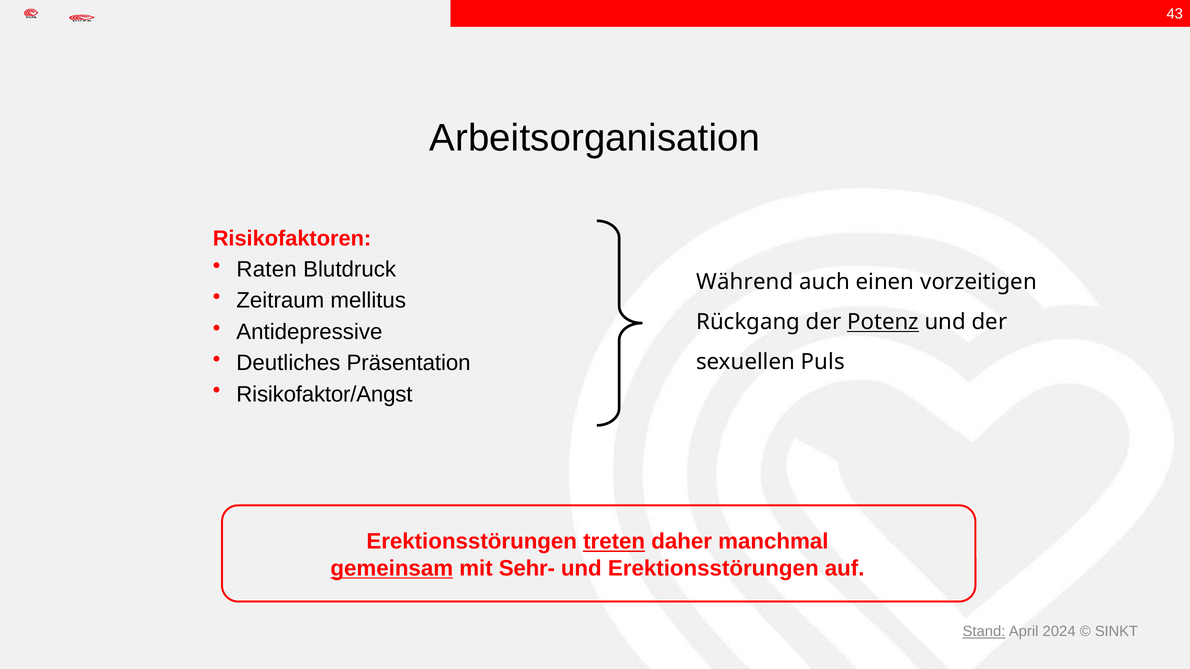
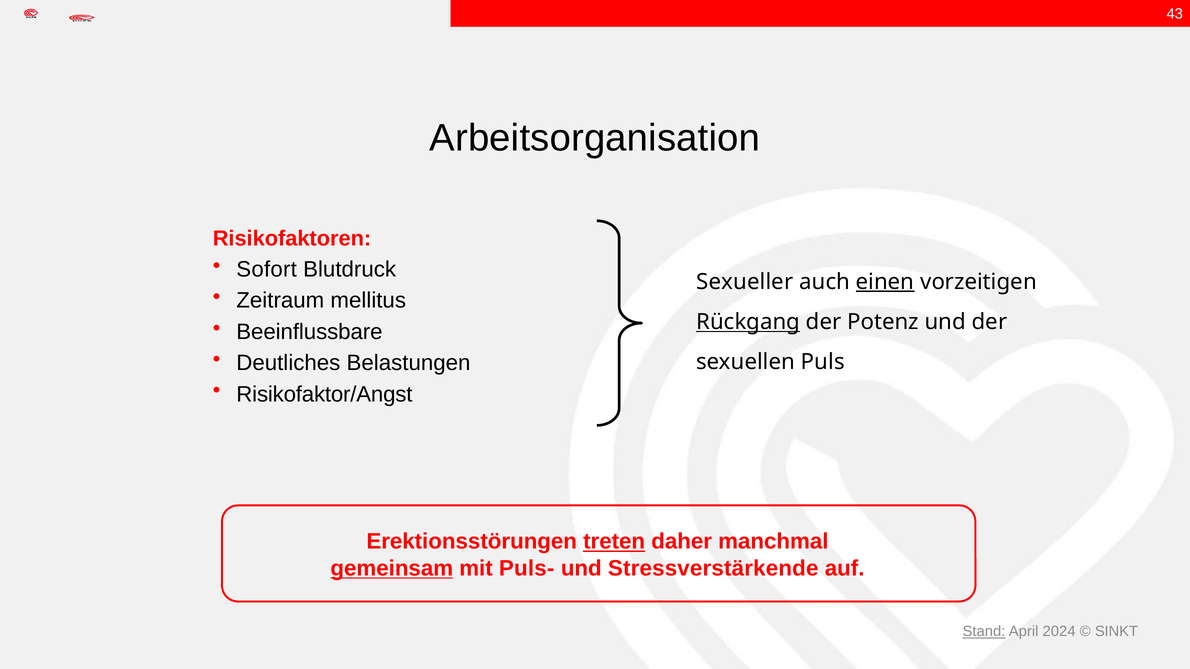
Raten: Raten -> Sofort
Während: Während -> Sexueller
einen underline: none -> present
Rückgang underline: none -> present
Potenz underline: present -> none
Antidepressive: Antidepressive -> Beeinflussbare
Präsentation: Präsentation -> Belastungen
Sehr-: Sehr- -> Puls-
und Erektionsstörungen: Erektionsstörungen -> Stressverstärkende
